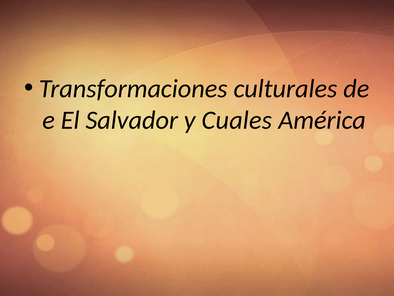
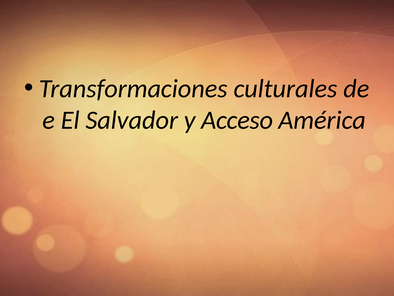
Cuales: Cuales -> Acceso
